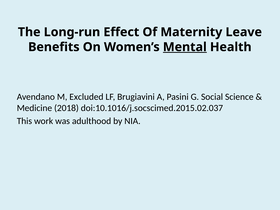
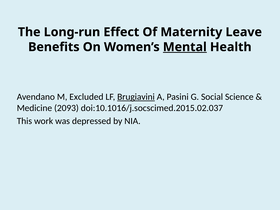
Brugiavini underline: none -> present
2018: 2018 -> 2093
adulthood: adulthood -> depressed
